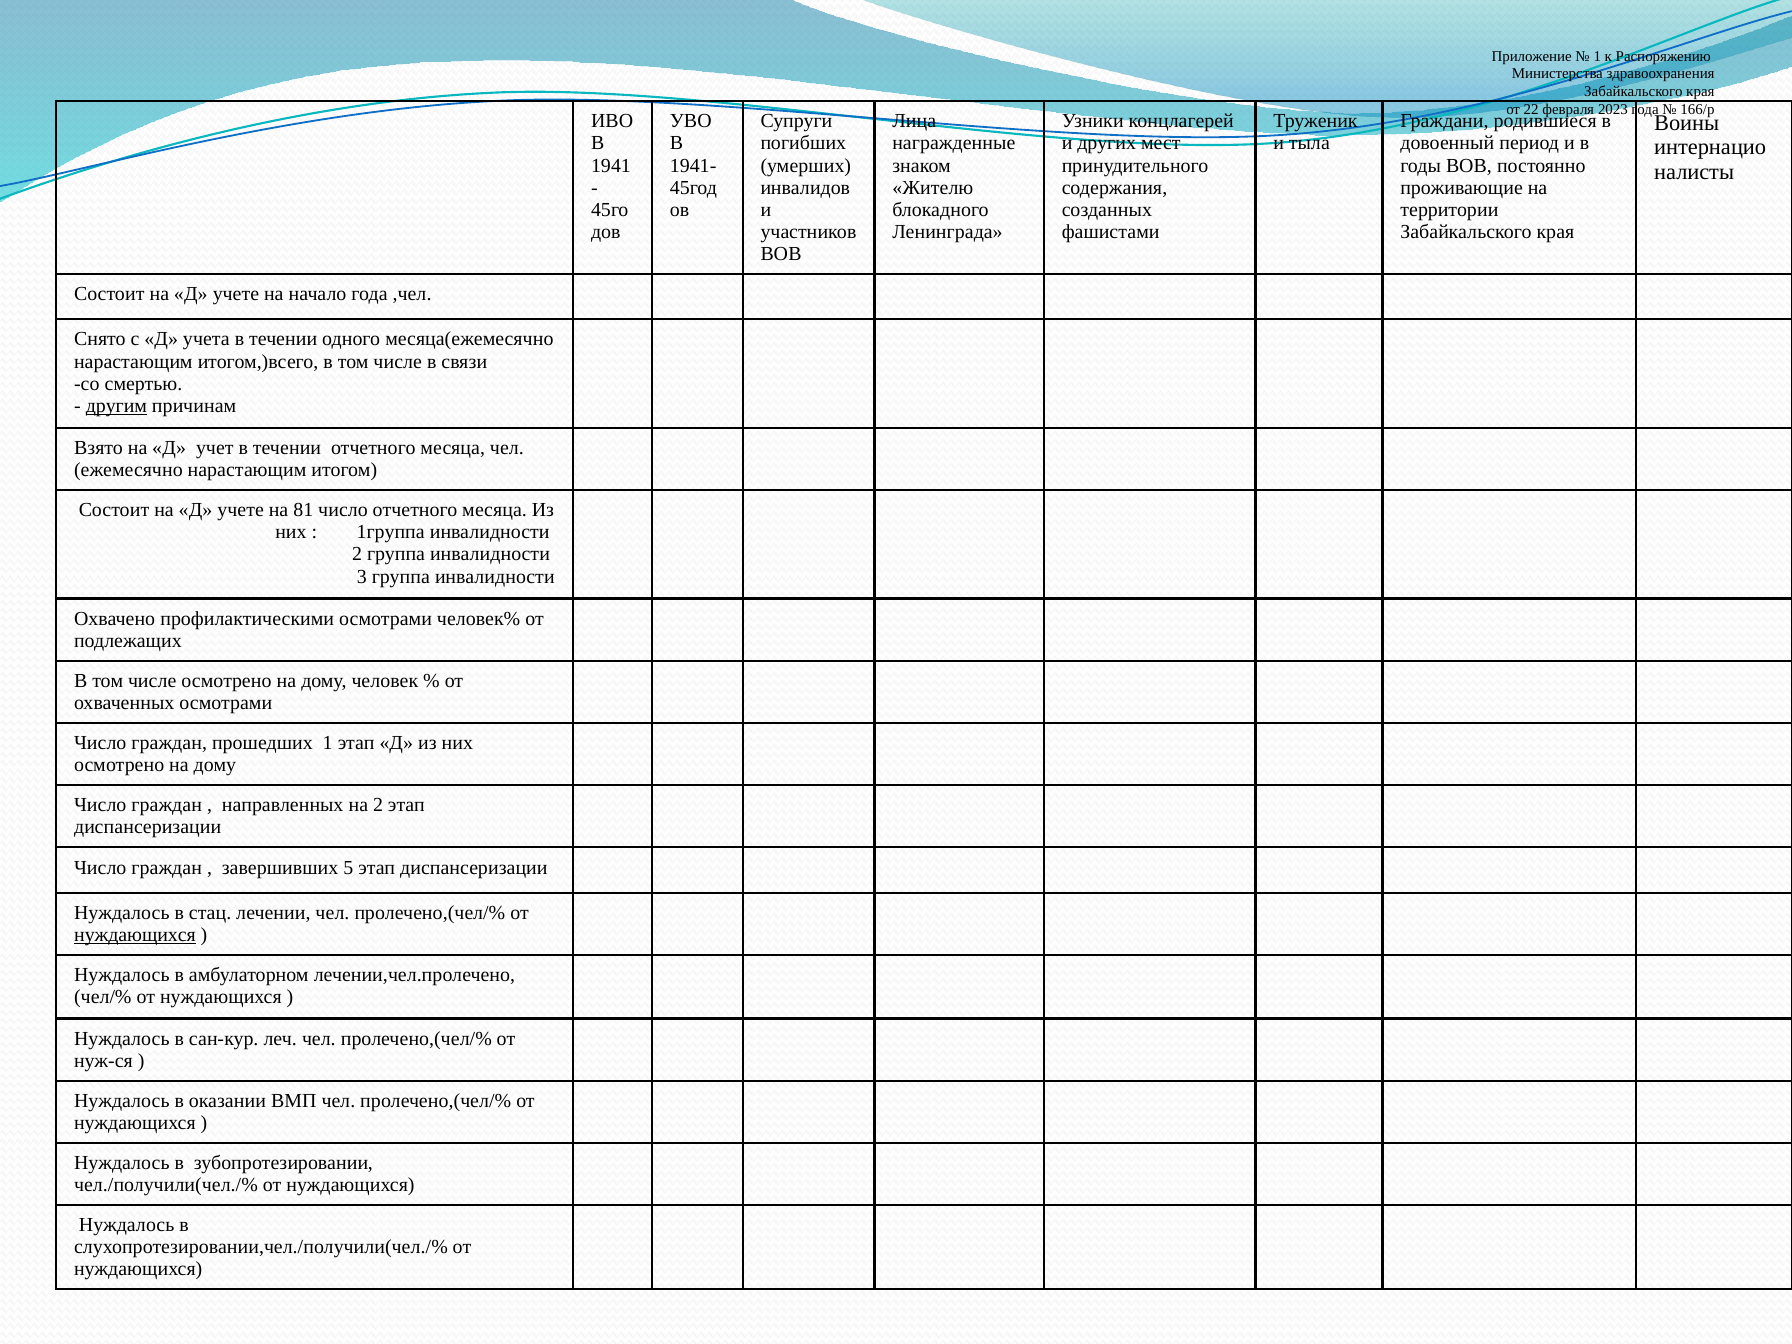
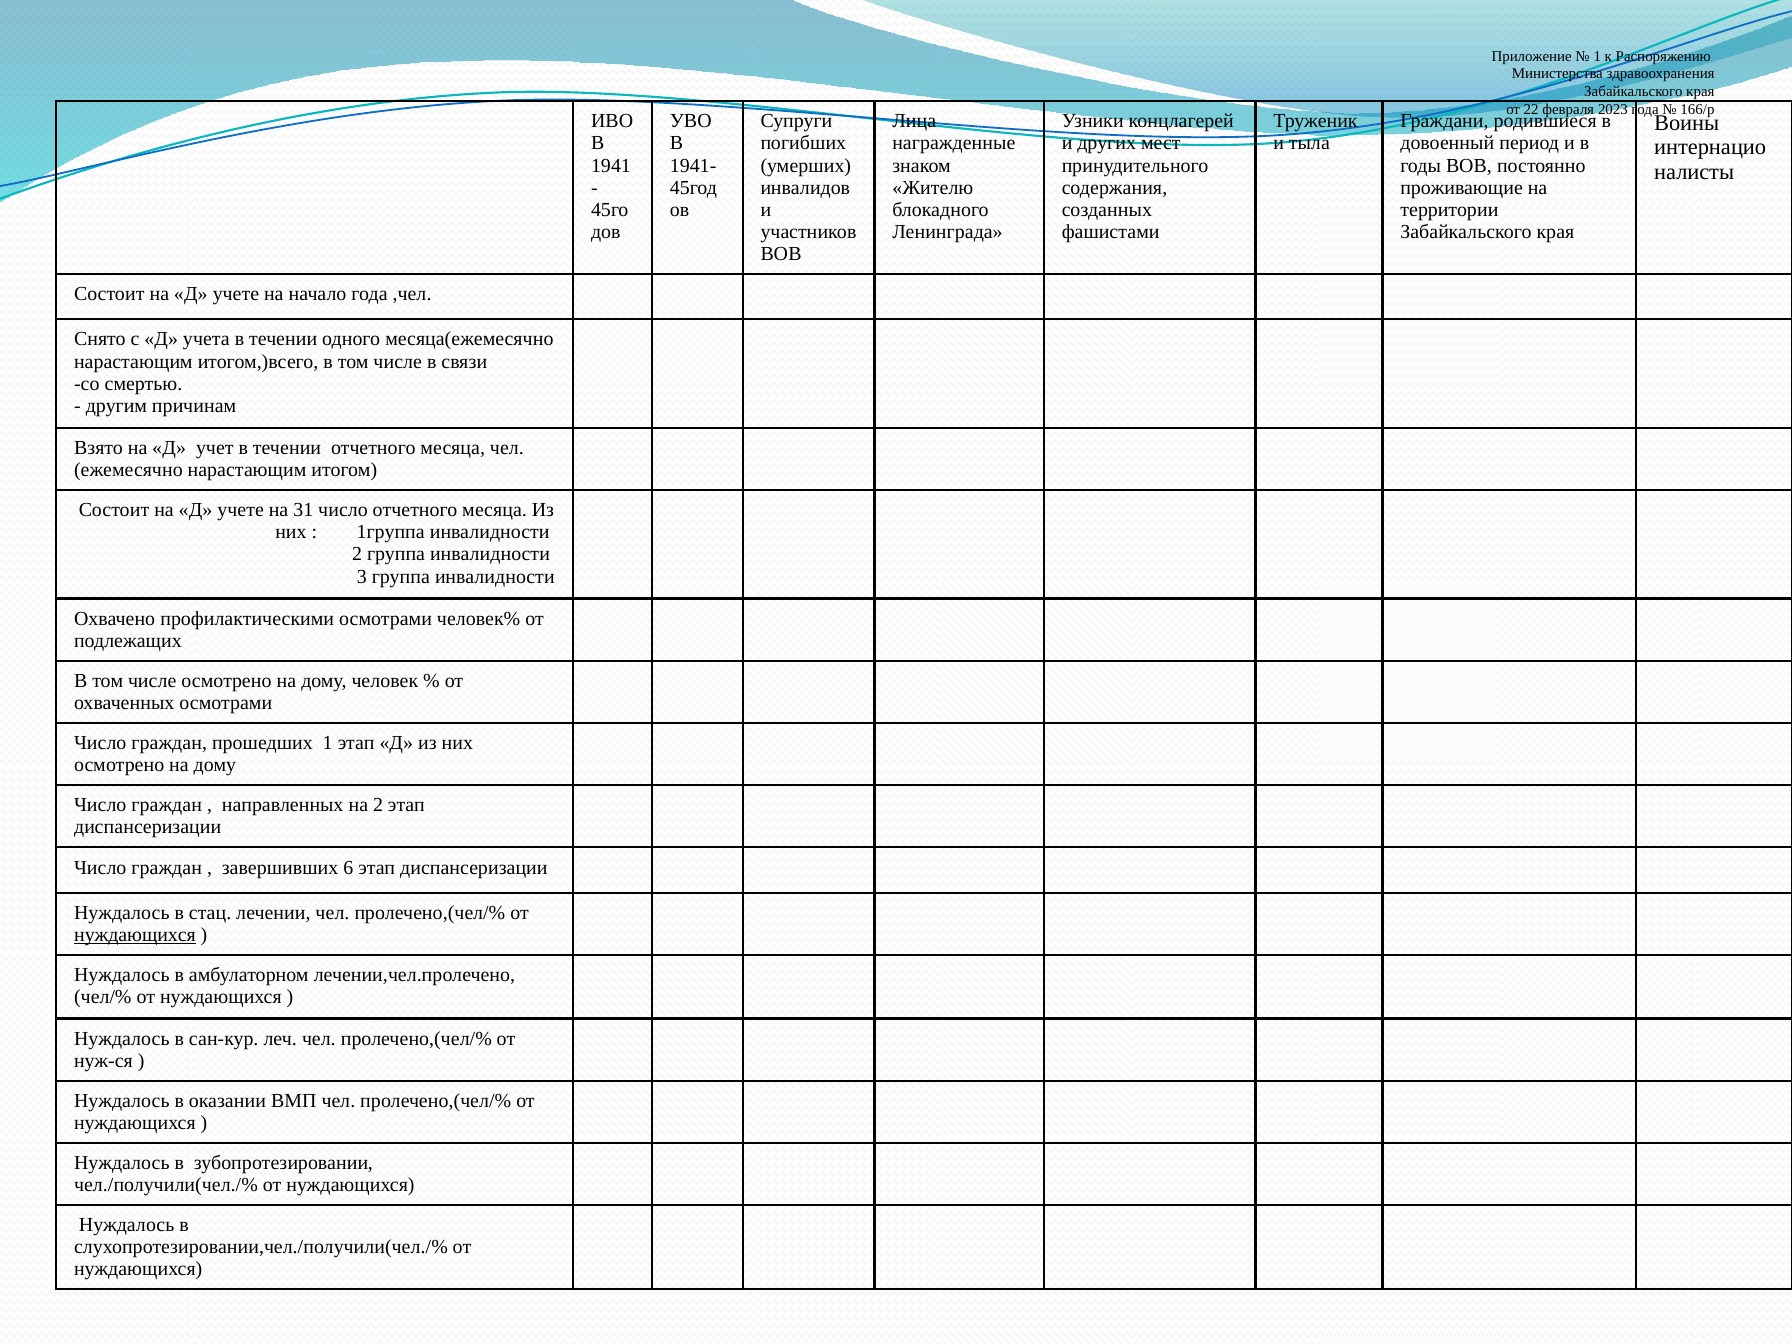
другим underline: present -> none
81: 81 -> 31
5: 5 -> 6
